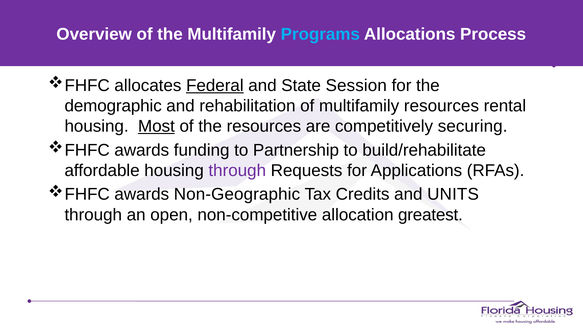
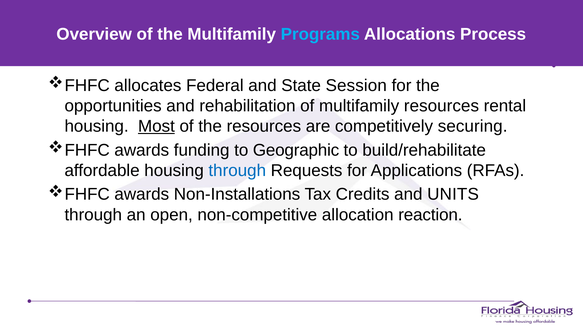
Federal underline: present -> none
demographic: demographic -> opportunities
Partnership: Partnership -> Geographic
through at (237, 170) colour: purple -> blue
Non-Geographic: Non-Geographic -> Non-Installations
greatest: greatest -> reaction
